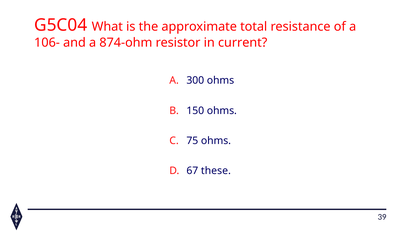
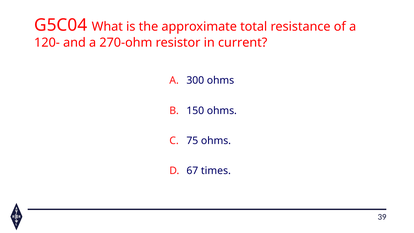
106-: 106- -> 120-
874-ohm: 874-ohm -> 270-ohm
these: these -> times
